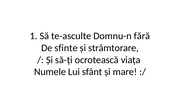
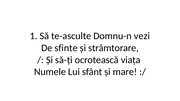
fără: fără -> vezi
